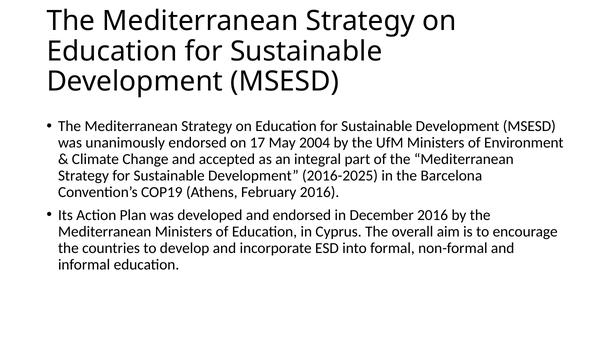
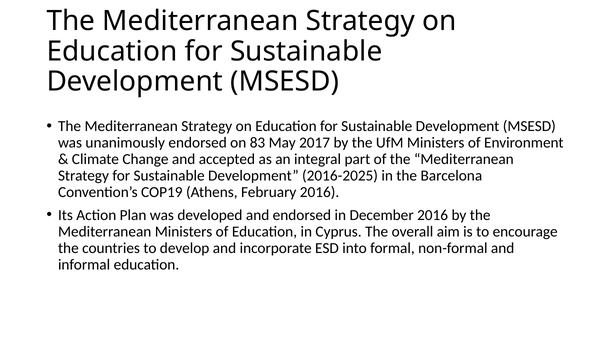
17: 17 -> 83
2004: 2004 -> 2017
